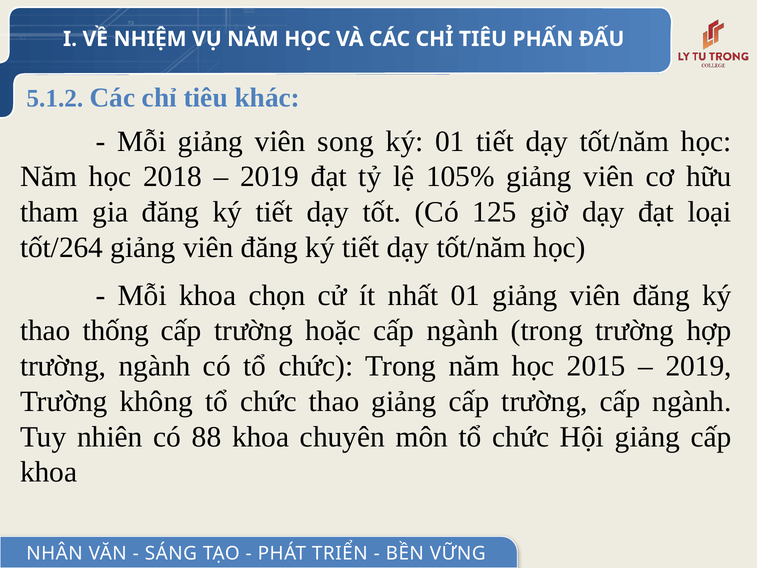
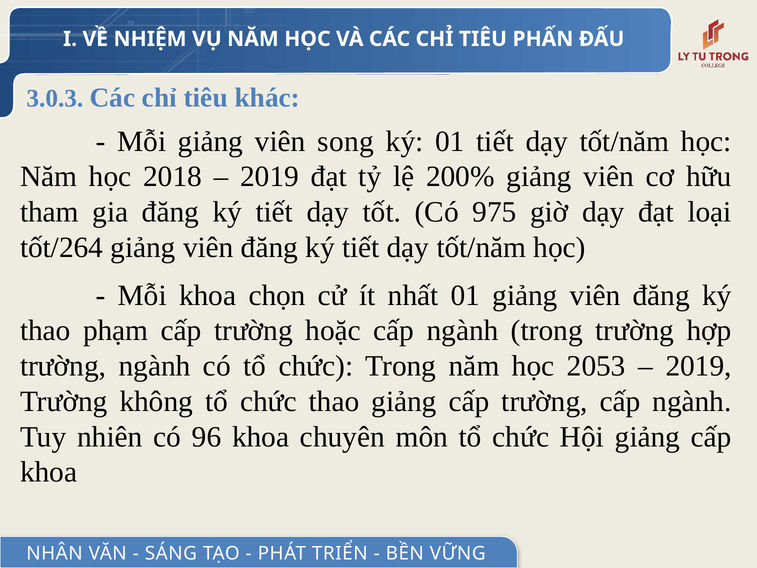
5.1.2: 5.1.2 -> 3.0.3
105%: 105% -> 200%
125: 125 -> 975
thống: thống -> phạm
2015: 2015 -> 2053
88: 88 -> 96
